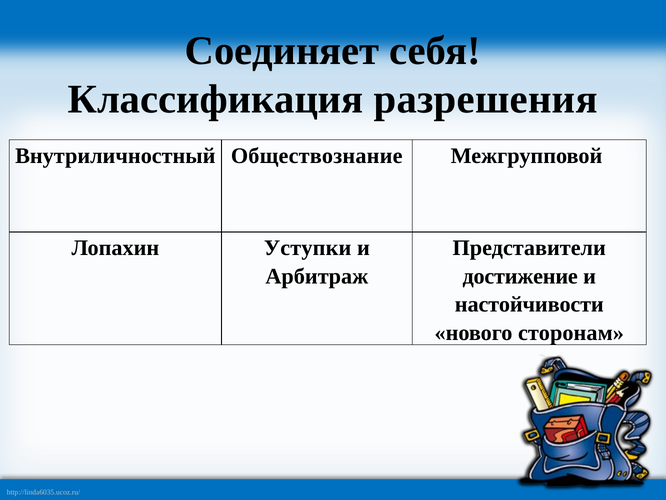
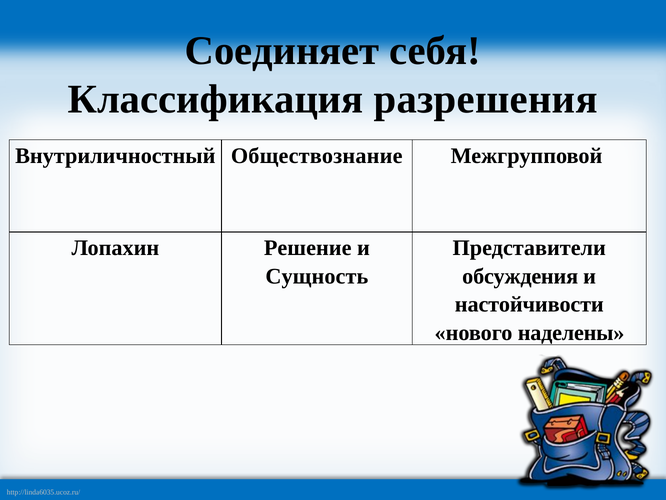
Уступки: Уступки -> Решение
Арбитраж: Арбитраж -> Сущность
достижение: достижение -> обсуждения
сторонам: сторонам -> наделены
